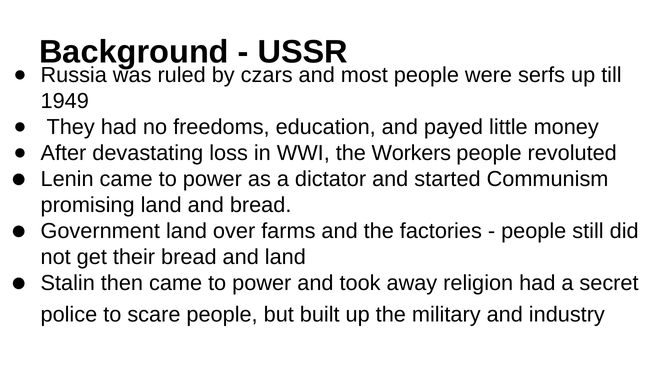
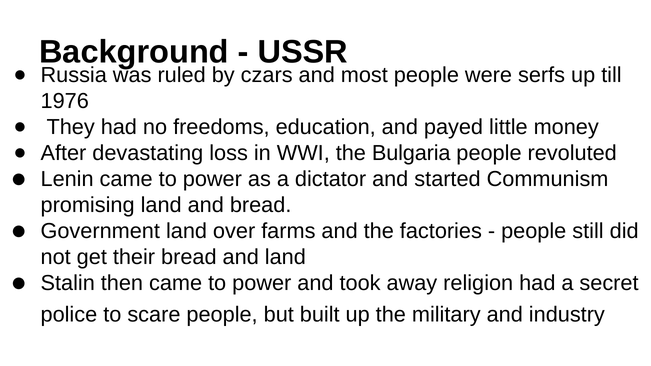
1949: 1949 -> 1976
Workers: Workers -> Bulgaria
